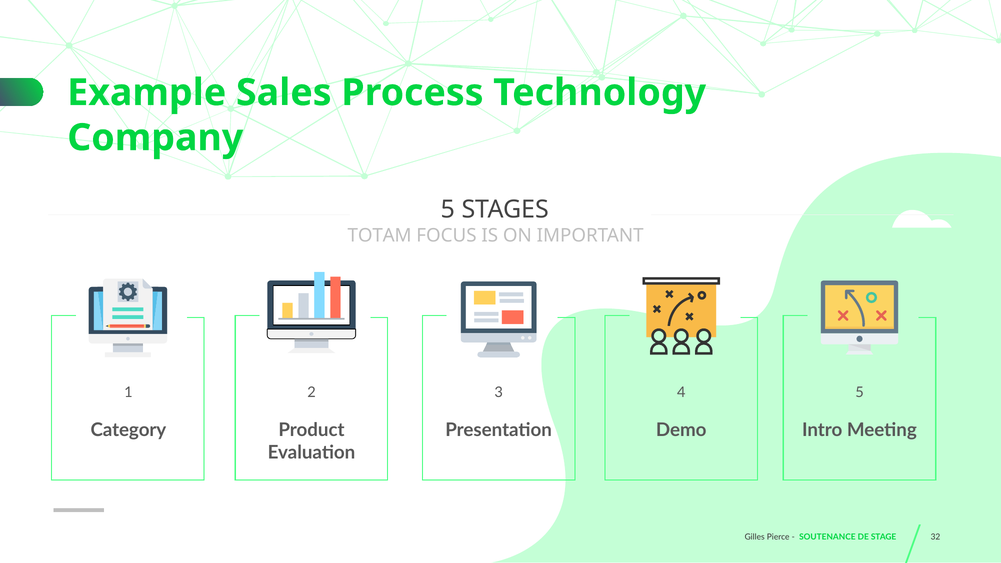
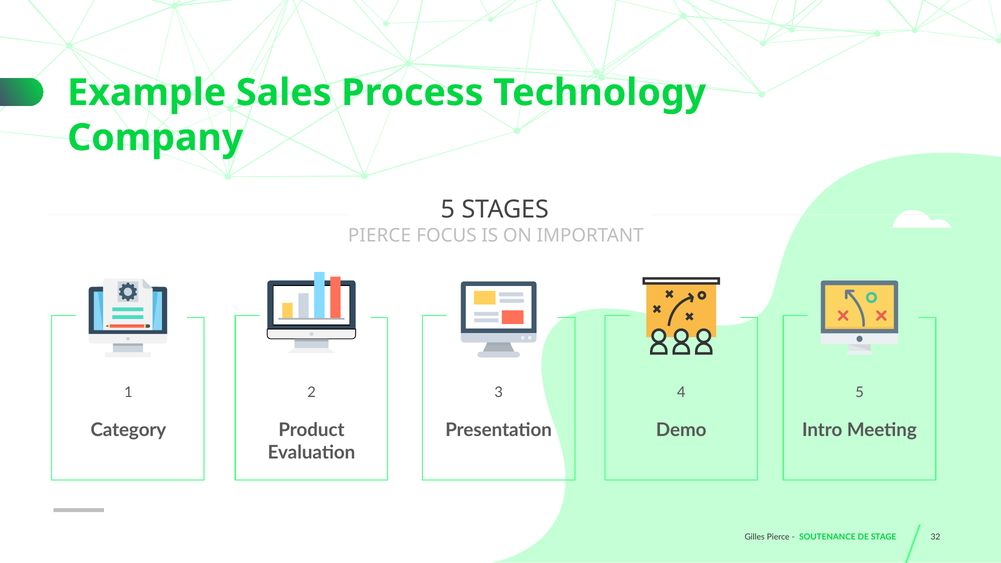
TOTAM at (380, 235): TOTAM -> PIERCE
